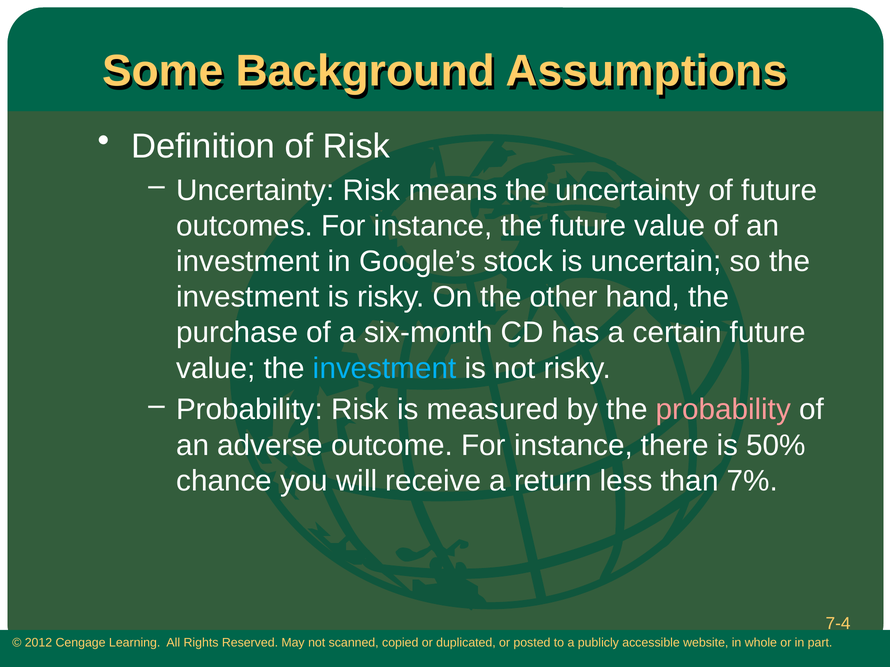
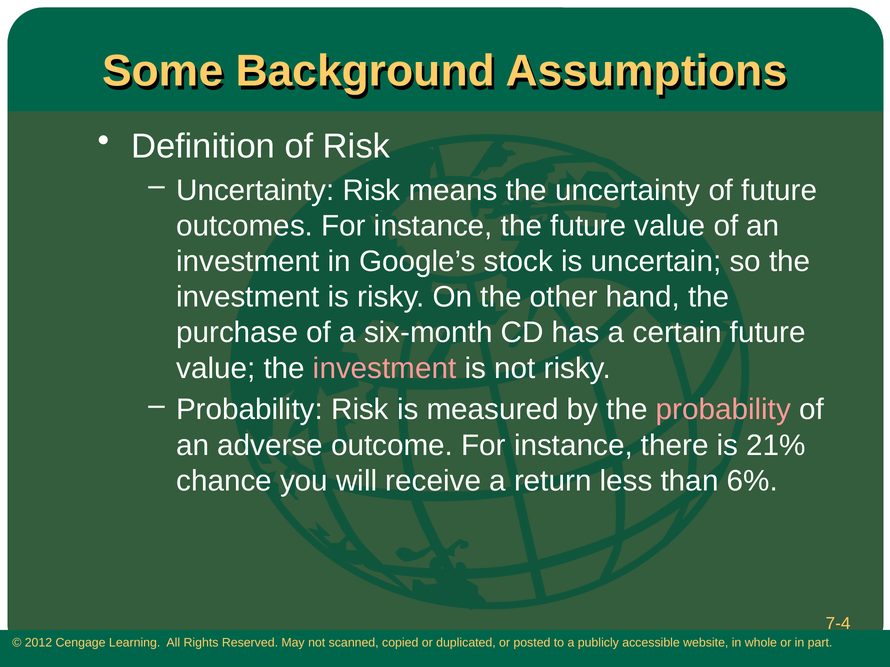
investment at (385, 368) colour: light blue -> pink
50%: 50% -> 21%
7%: 7% -> 6%
